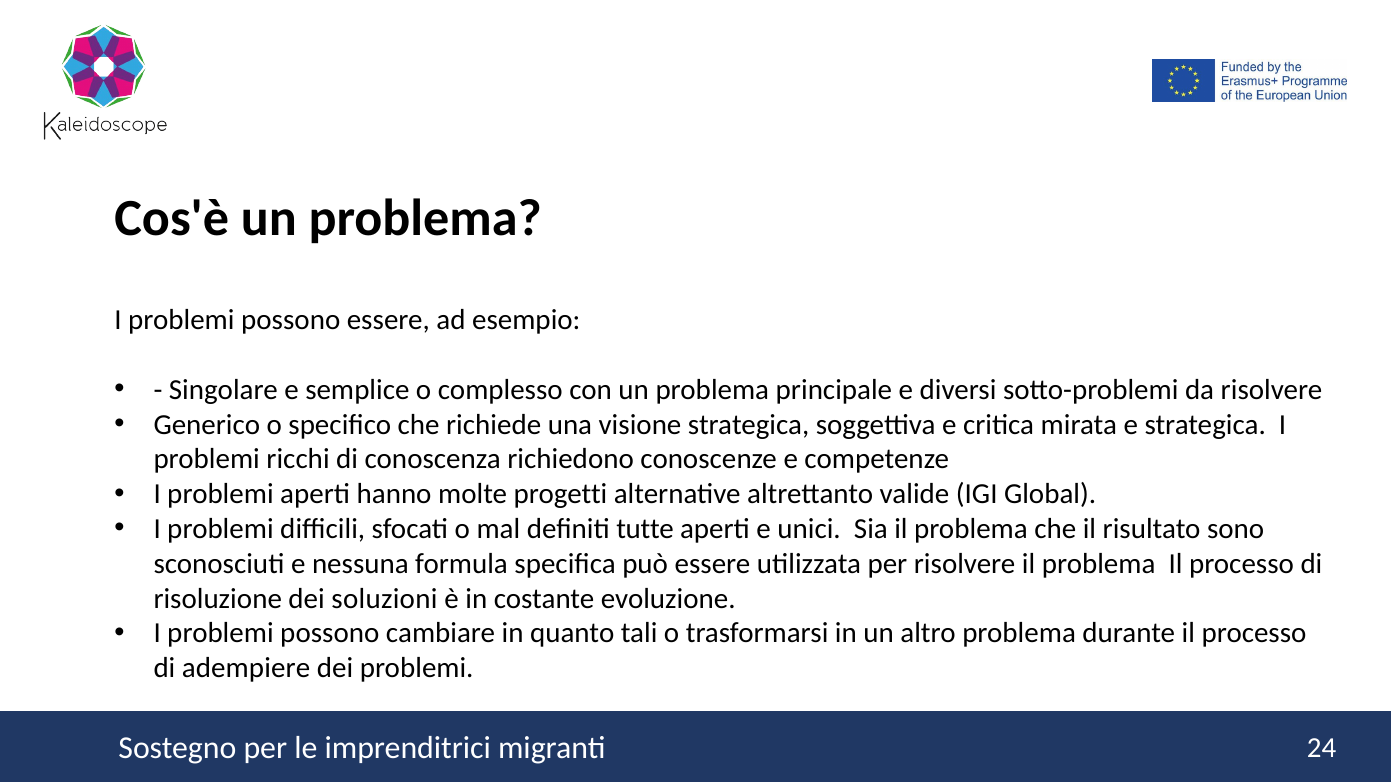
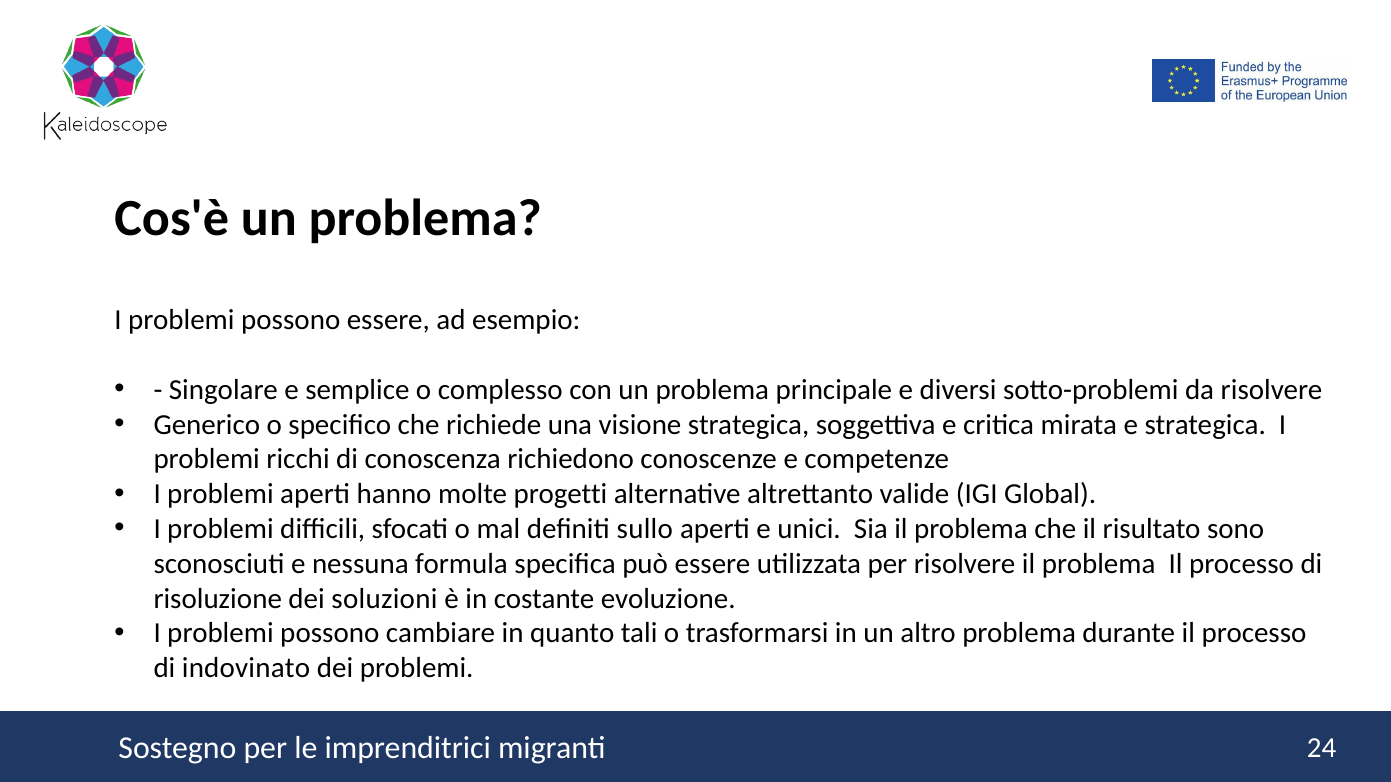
tutte: tutte -> sullo
adempiere: adempiere -> indovinato
